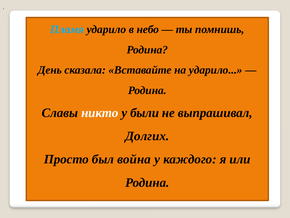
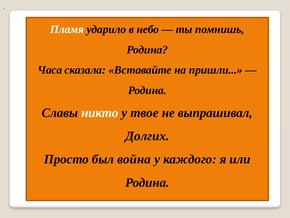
Пламя colour: light blue -> white
День: День -> Часа
на ударило: ударило -> пришли
были: были -> твое
